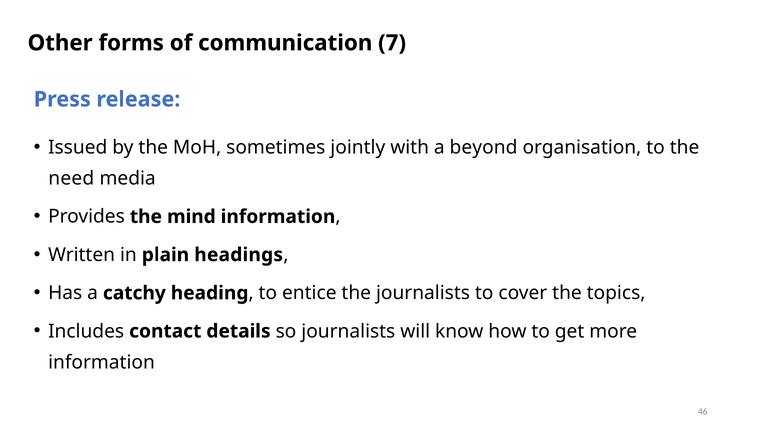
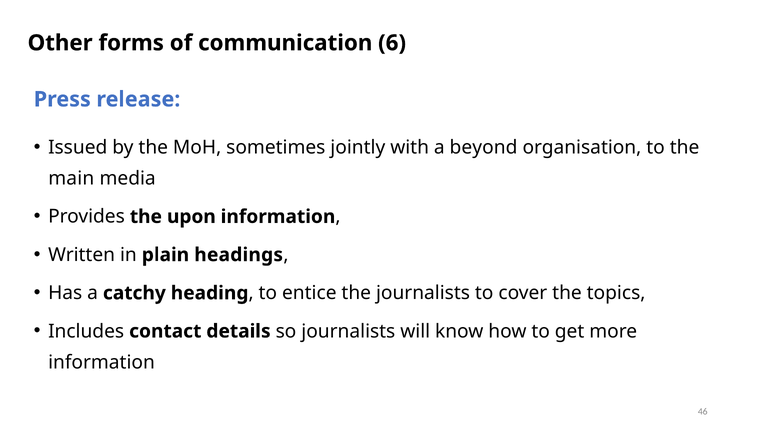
7: 7 -> 6
need: need -> main
mind: mind -> upon
